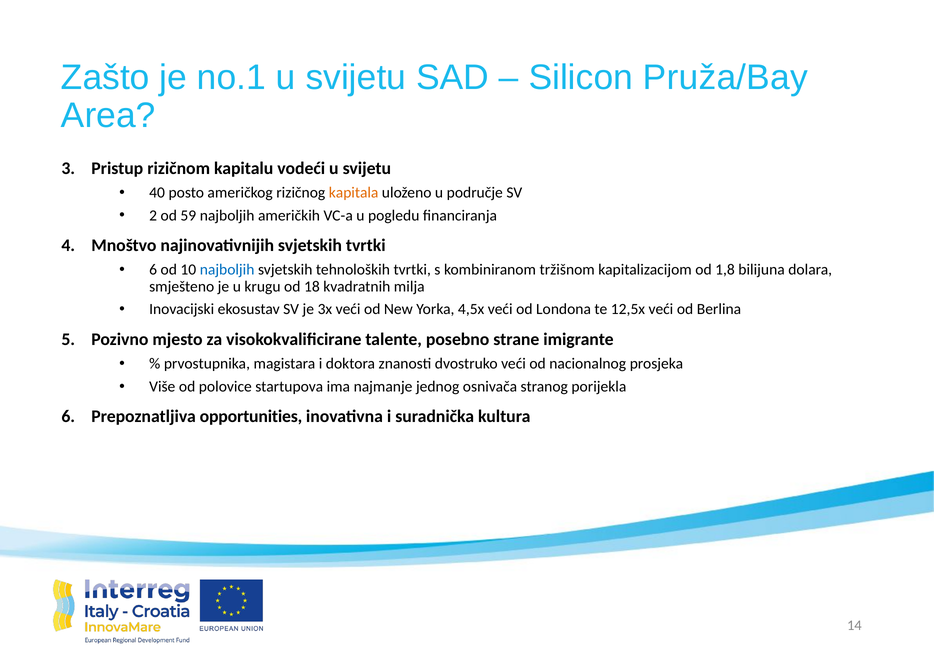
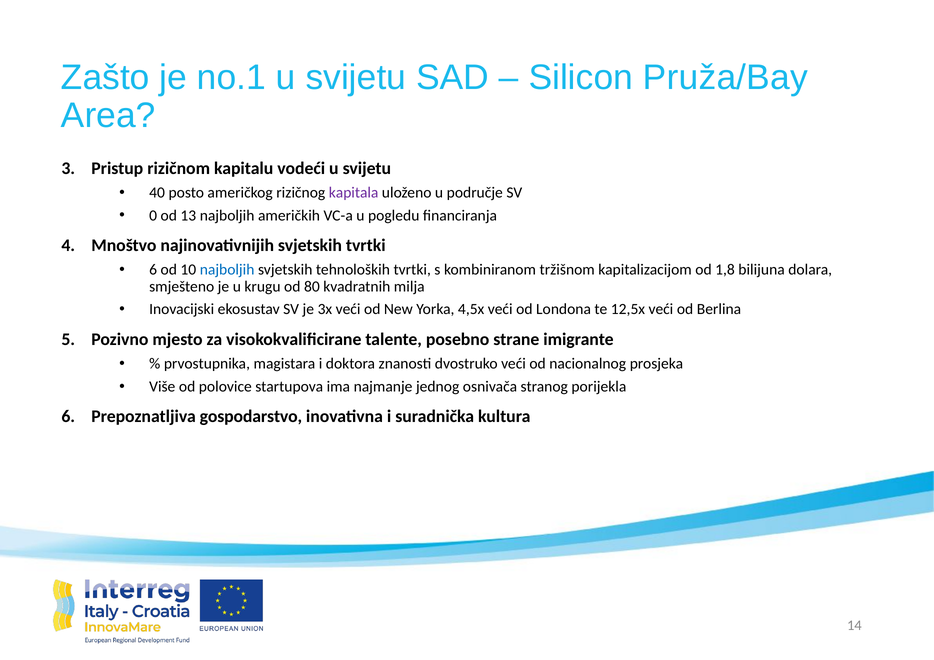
kapitala colour: orange -> purple
2: 2 -> 0
59: 59 -> 13
18: 18 -> 80
opportunities: opportunities -> gospodarstvo
